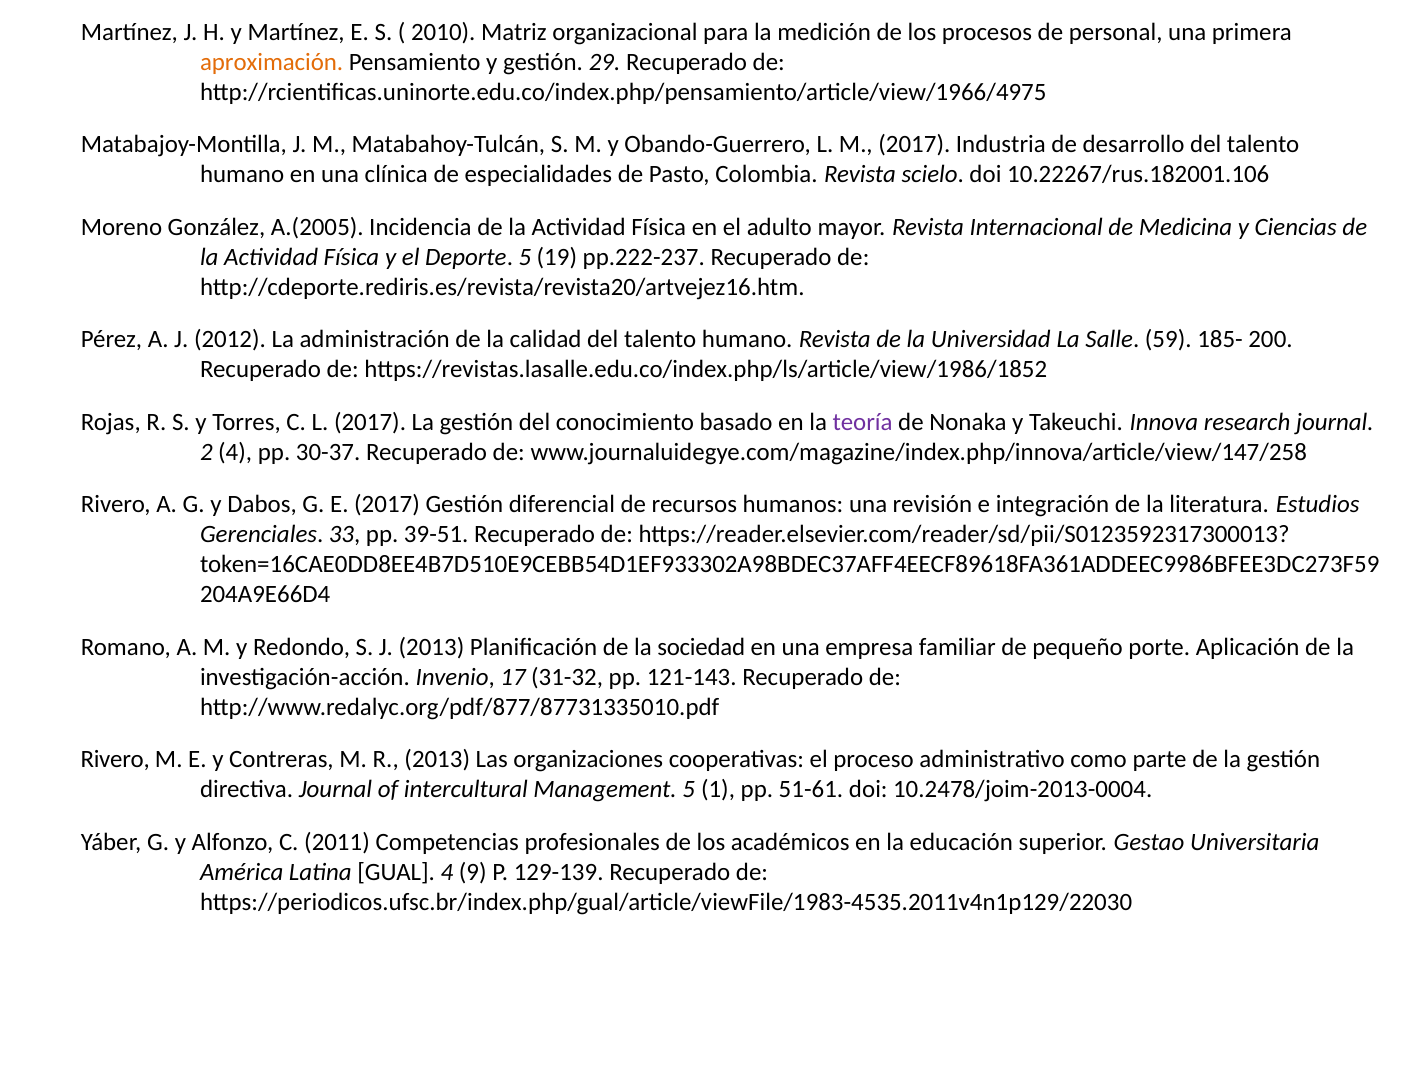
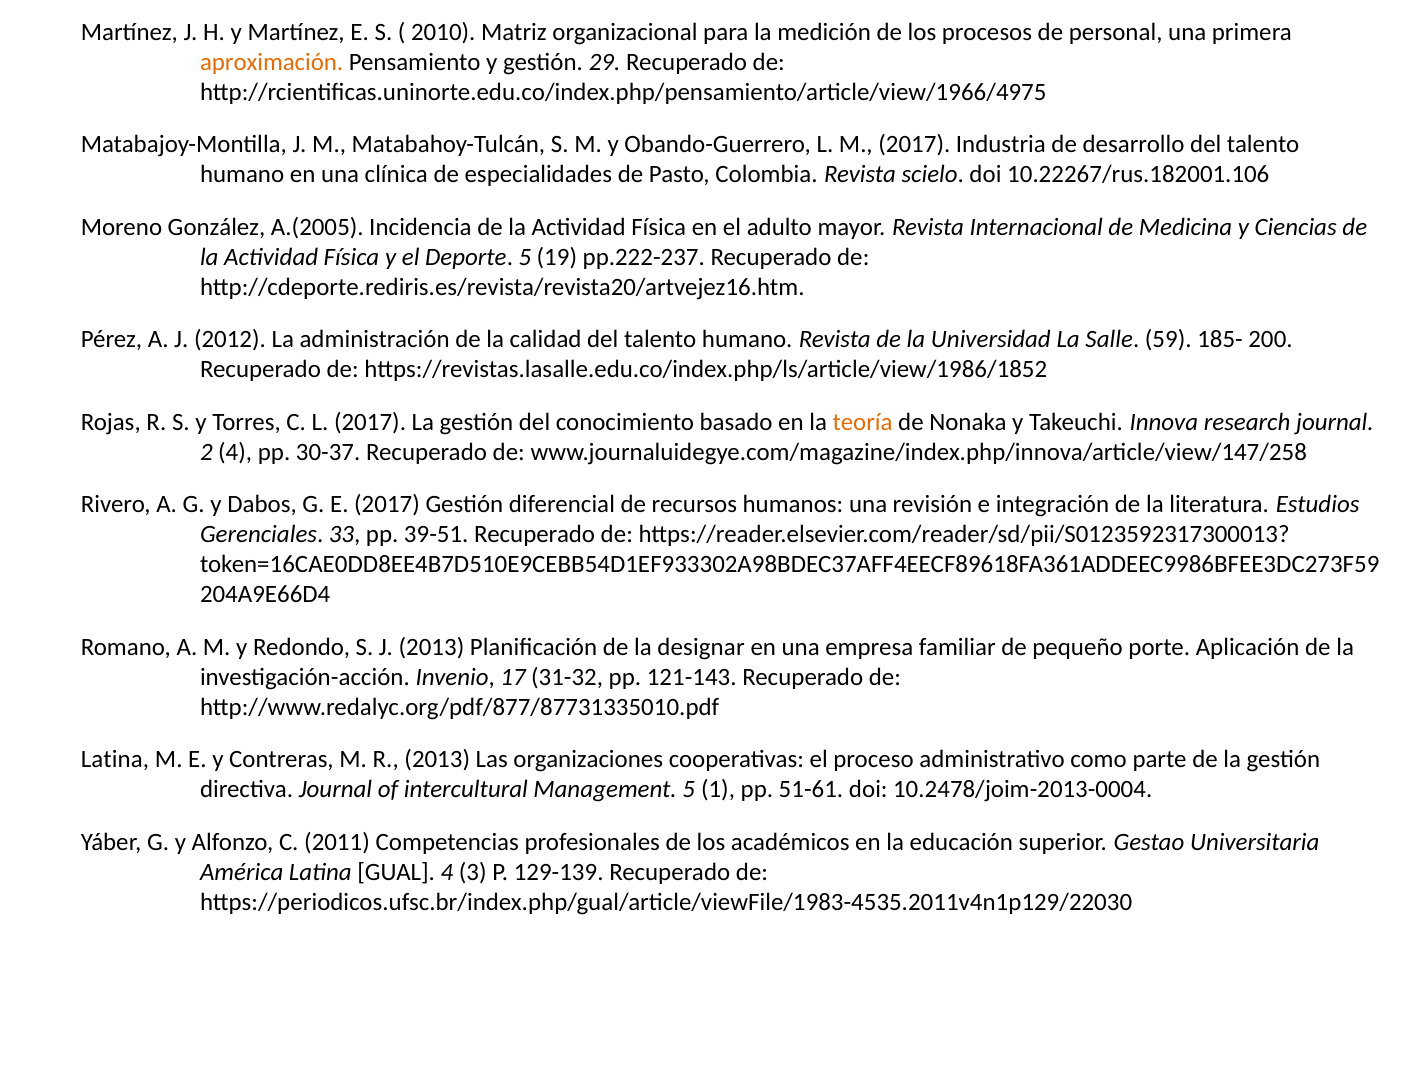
teoría colour: purple -> orange
sociedad: sociedad -> designar
Rivero at (115, 759): Rivero -> Latina
9: 9 -> 3
